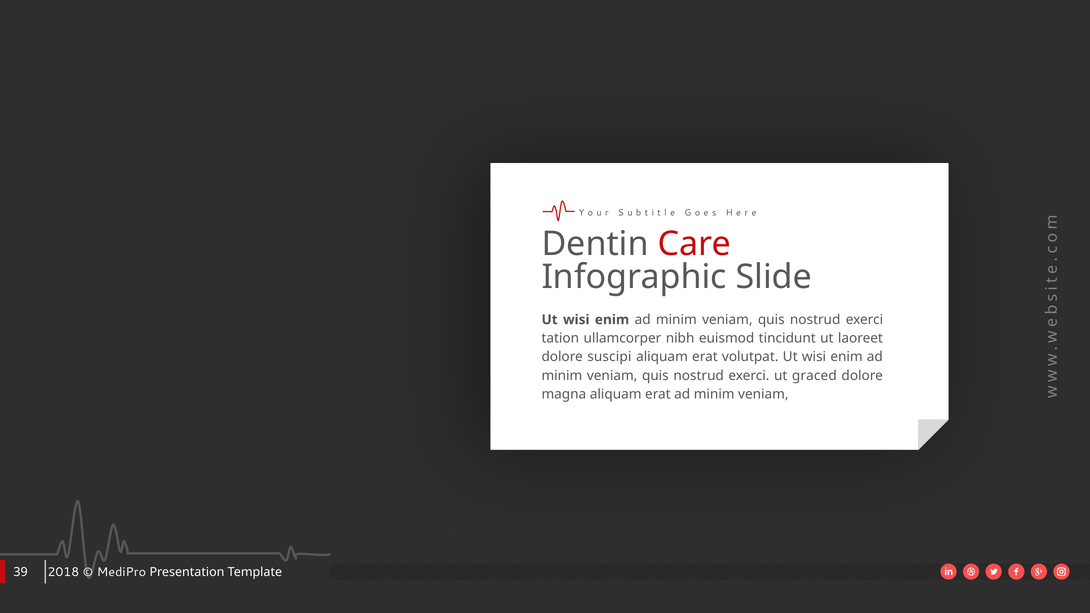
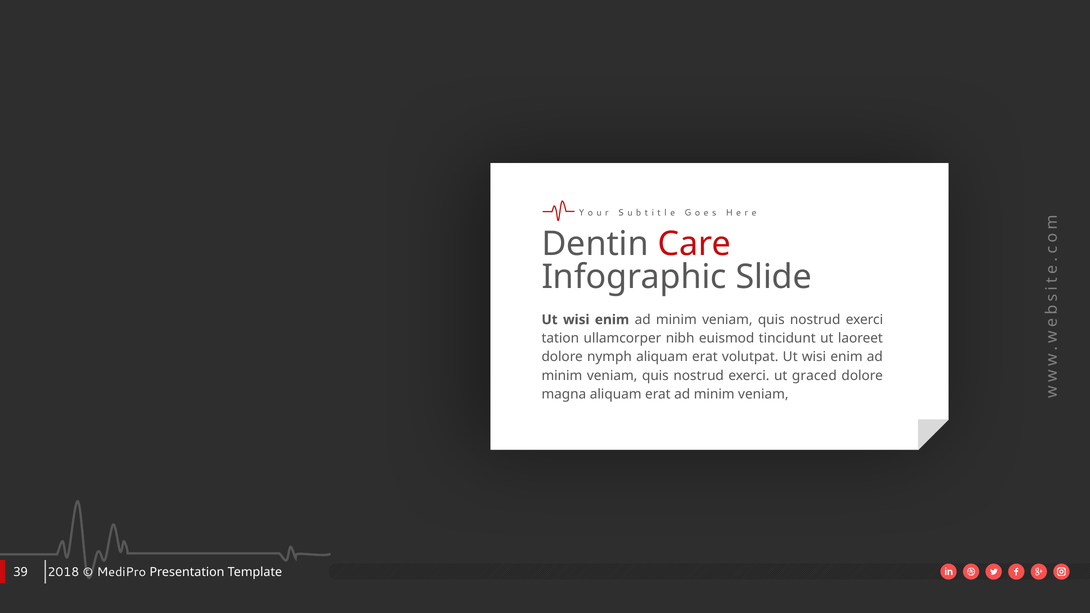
suscipi: suscipi -> nymph
